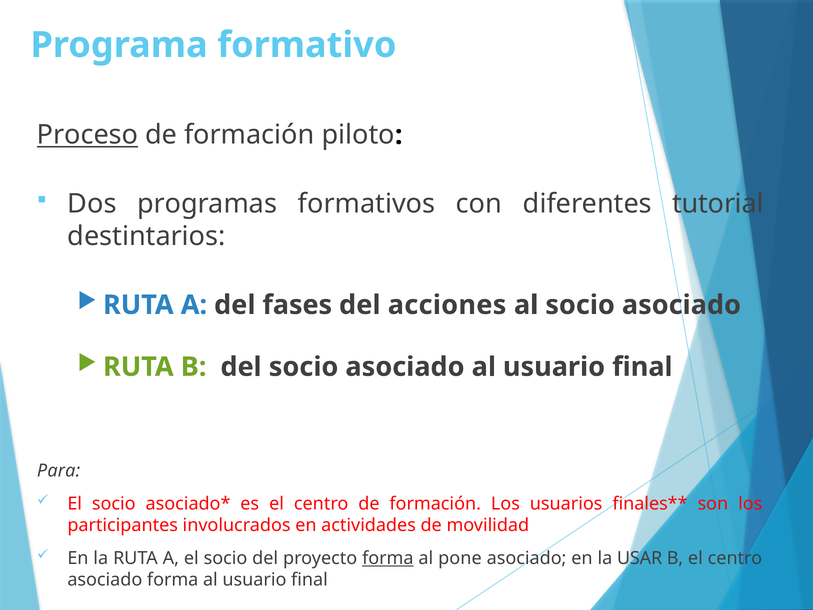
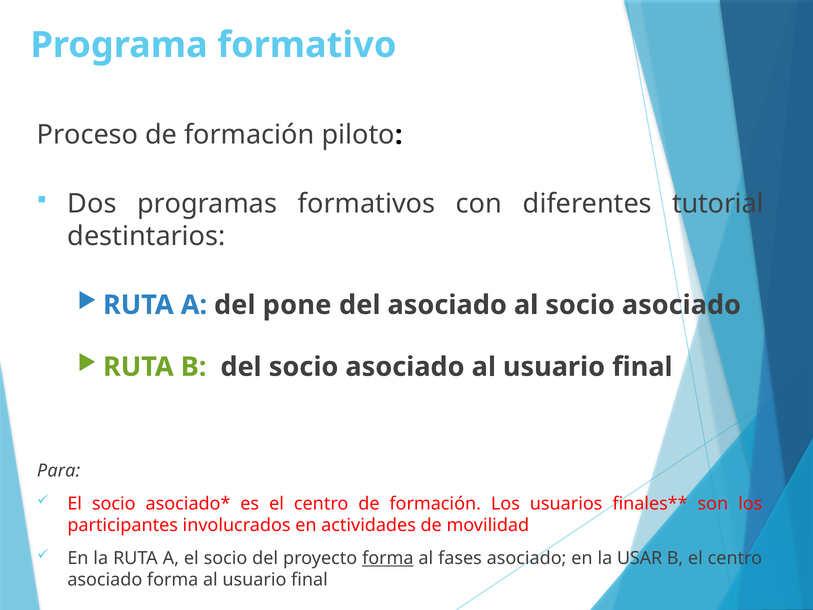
Proceso underline: present -> none
fases: fases -> pone
del acciones: acciones -> asociado
pone: pone -> fases
